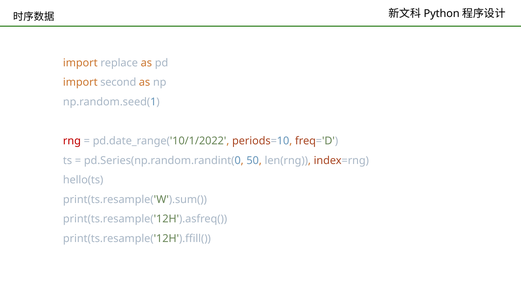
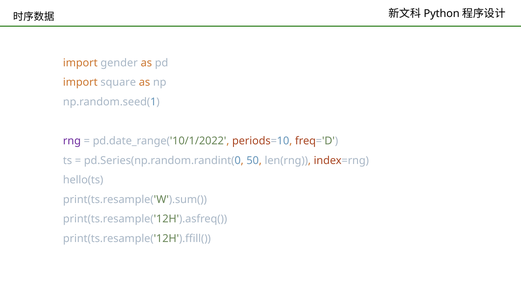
replace: replace -> gender
second: second -> square
rng colour: red -> purple
